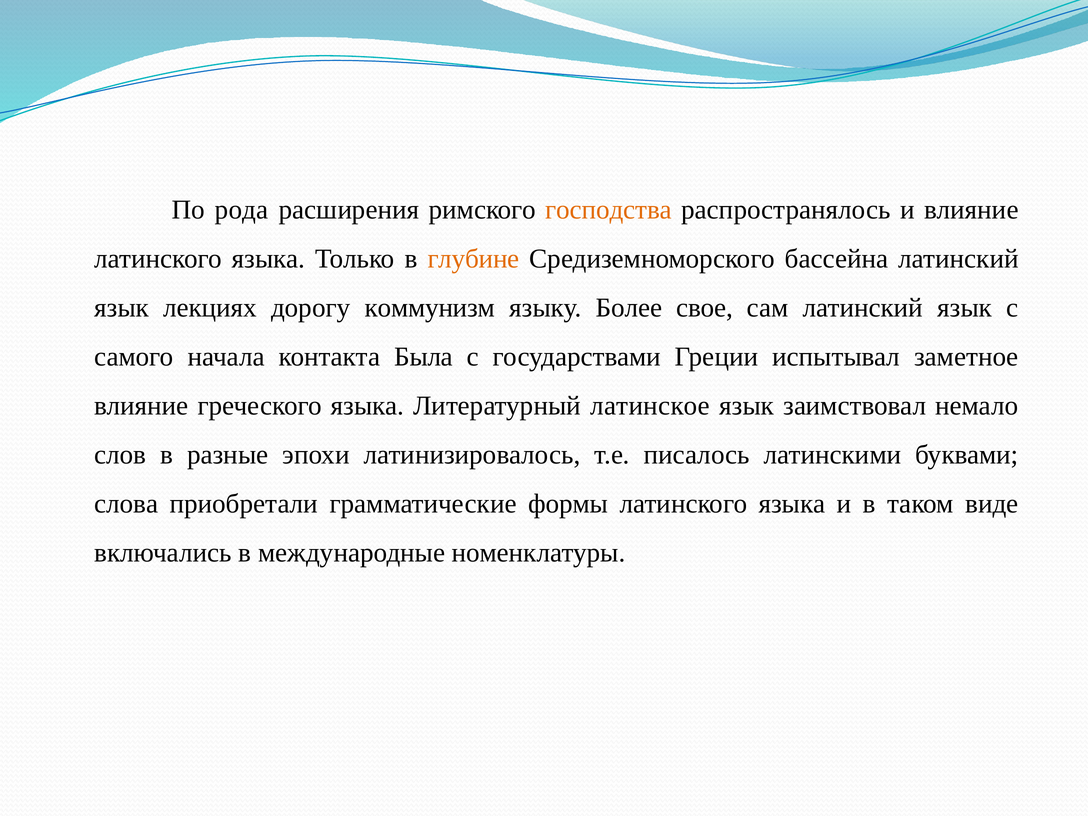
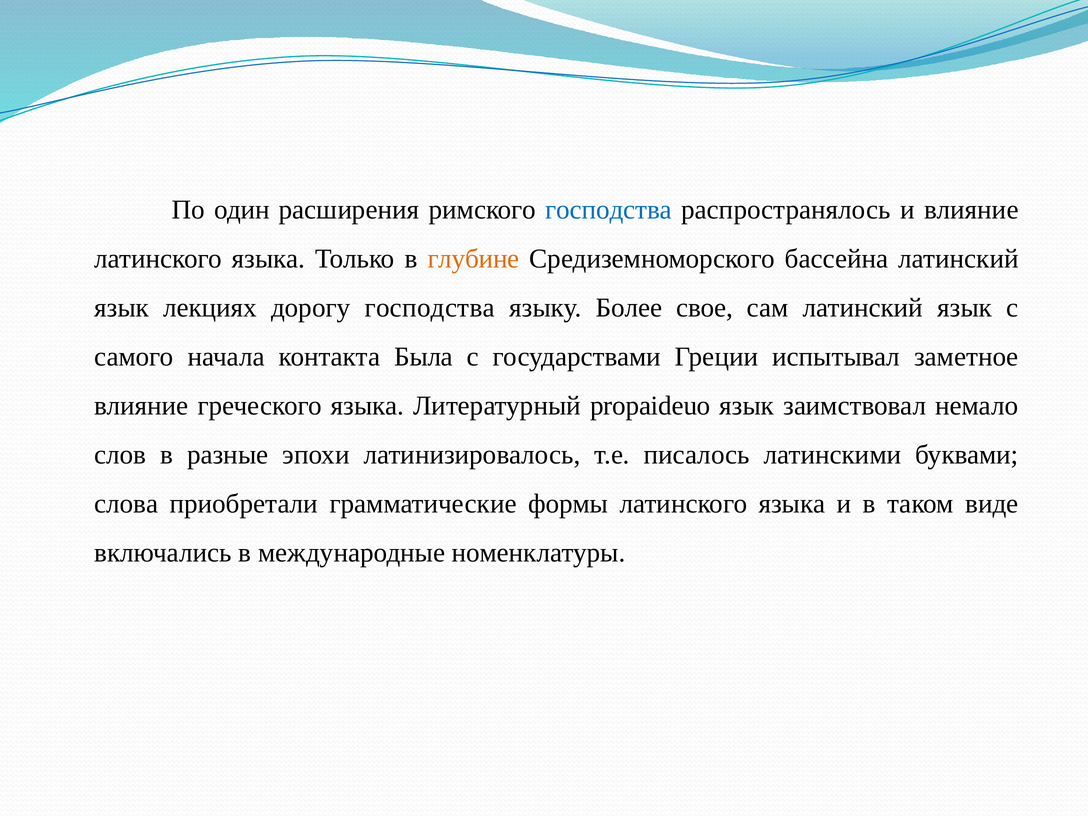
рода: рода -> один
господства at (609, 210) colour: orange -> blue
дорогу коммунизм: коммунизм -> господства
латинское: латинское -> propaideuo
